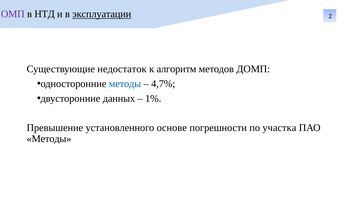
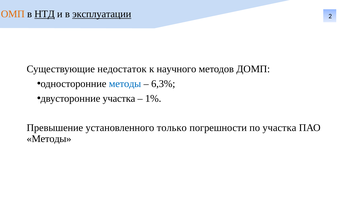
ОМП colour: purple -> orange
НТД underline: none -> present
алгоритм: алгоритм -> научного
4,7%: 4,7% -> 6,3%
двусторонние данных: данных -> участка
основе: основе -> только
